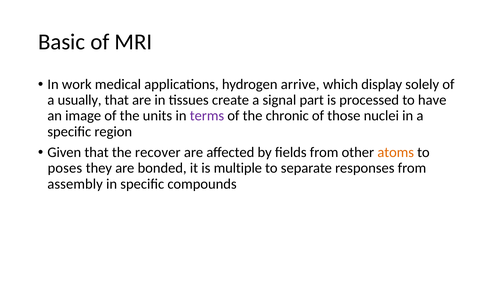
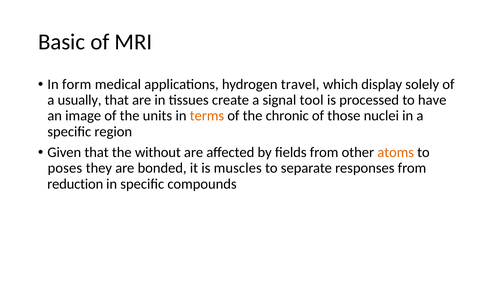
work: work -> form
arrive: arrive -> travel
part: part -> tool
terms colour: purple -> orange
recover: recover -> without
multiple: multiple -> muscles
assembly: assembly -> reduction
